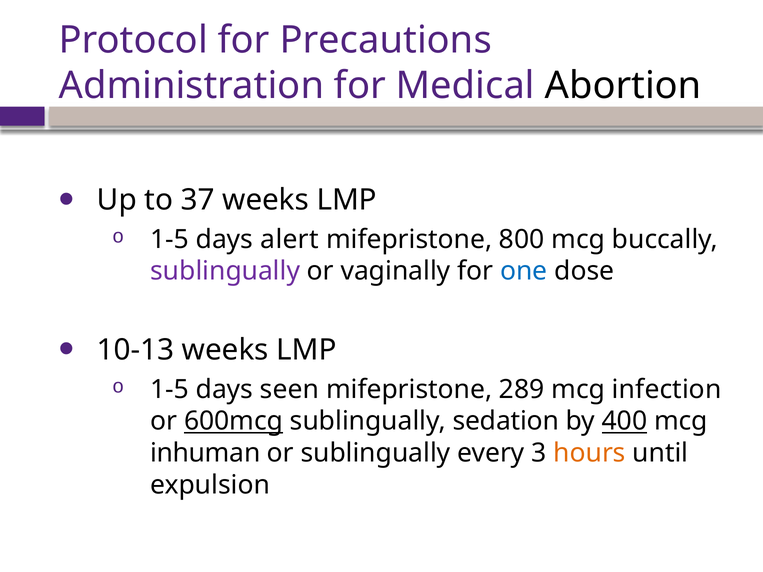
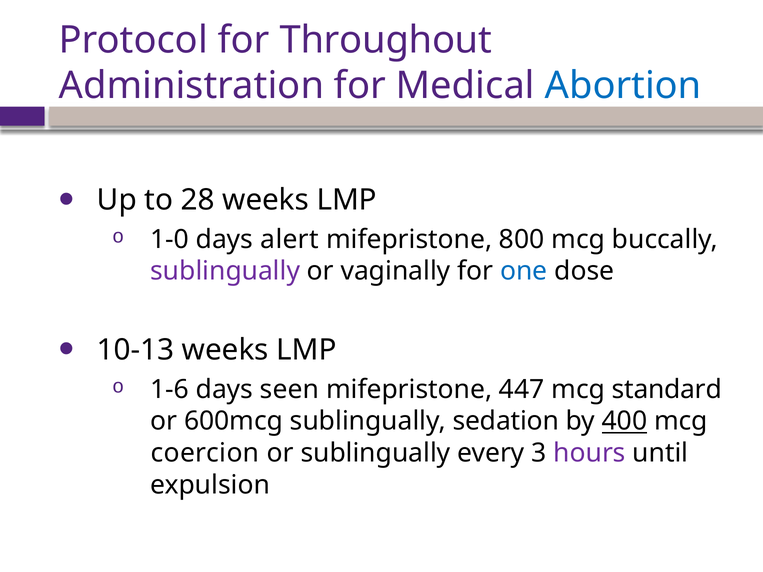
Precautions: Precautions -> Throughout
Abortion colour: black -> blue
37: 37 -> 28
1-5 at (170, 240): 1-5 -> 1-0
1-5 at (170, 390): 1-5 -> 1-6
289: 289 -> 447
infection: infection -> standard
600mcg underline: present -> none
inhuman: inhuman -> coercion
hours colour: orange -> purple
